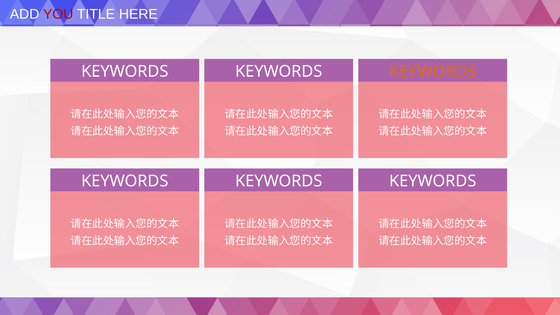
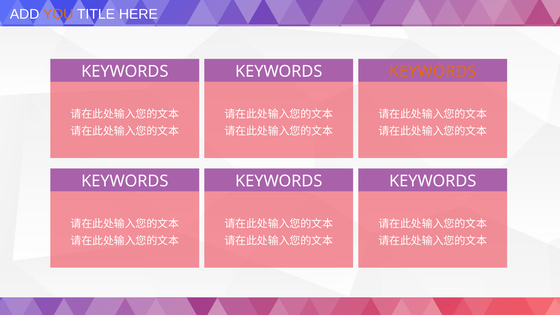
YOU colour: red -> orange
